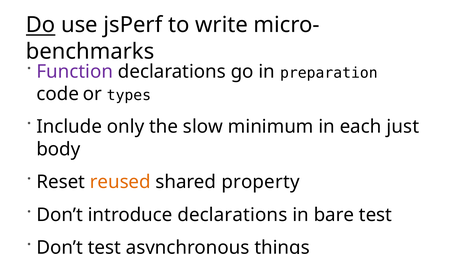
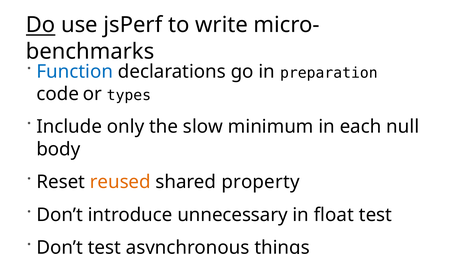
Function colour: purple -> blue
just: just -> null
introduce declarations: declarations -> unnecessary
bare: bare -> float
